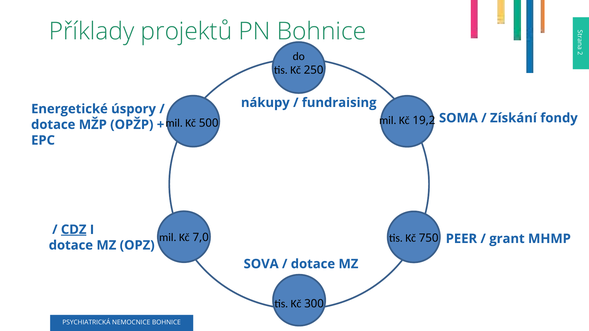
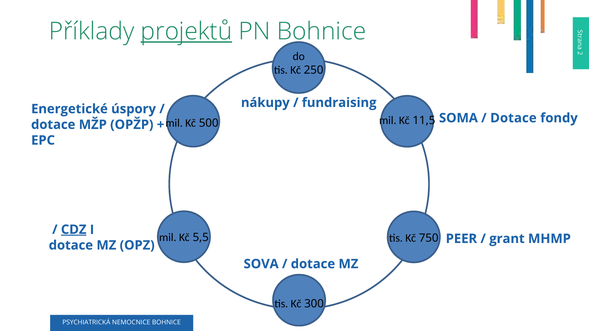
projektů underline: none -> present
Získání at (513, 118): Získání -> Dotace
19,2: 19,2 -> 11,5
7,0: 7,0 -> 5,5
